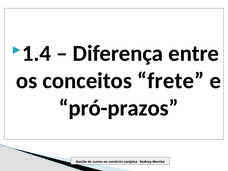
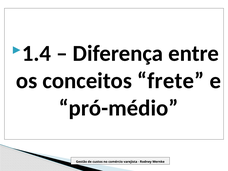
pró-prazos: pró-prazos -> pró-médio
